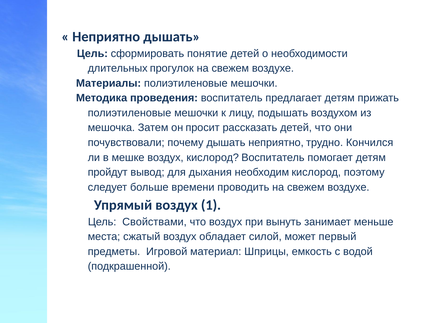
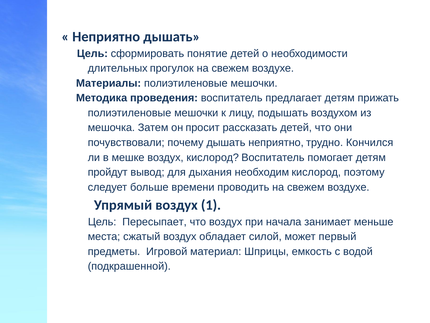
Свойствами: Свойствами -> Пересыпает
вынуть: вынуть -> начала
